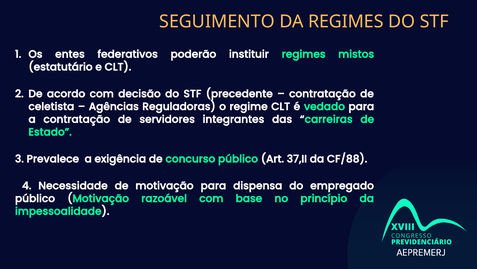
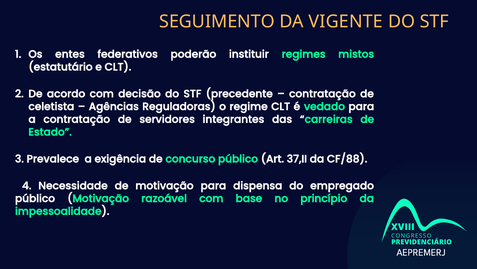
DA REGIMES: REGIMES -> VIGENTE
